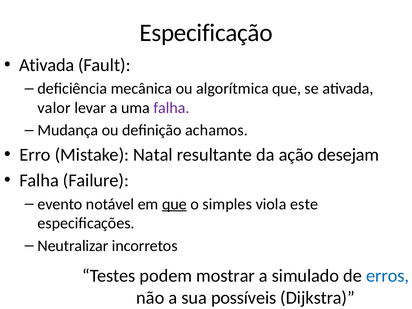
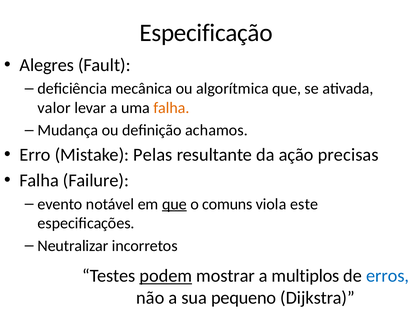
Ativada at (47, 65): Ativada -> Alegres
falha at (172, 108) colour: purple -> orange
Natal: Natal -> Pelas
desejam: desejam -> precisas
simples: simples -> comuns
podem underline: none -> present
simulado: simulado -> multiplos
possíveis: possíveis -> pequeno
